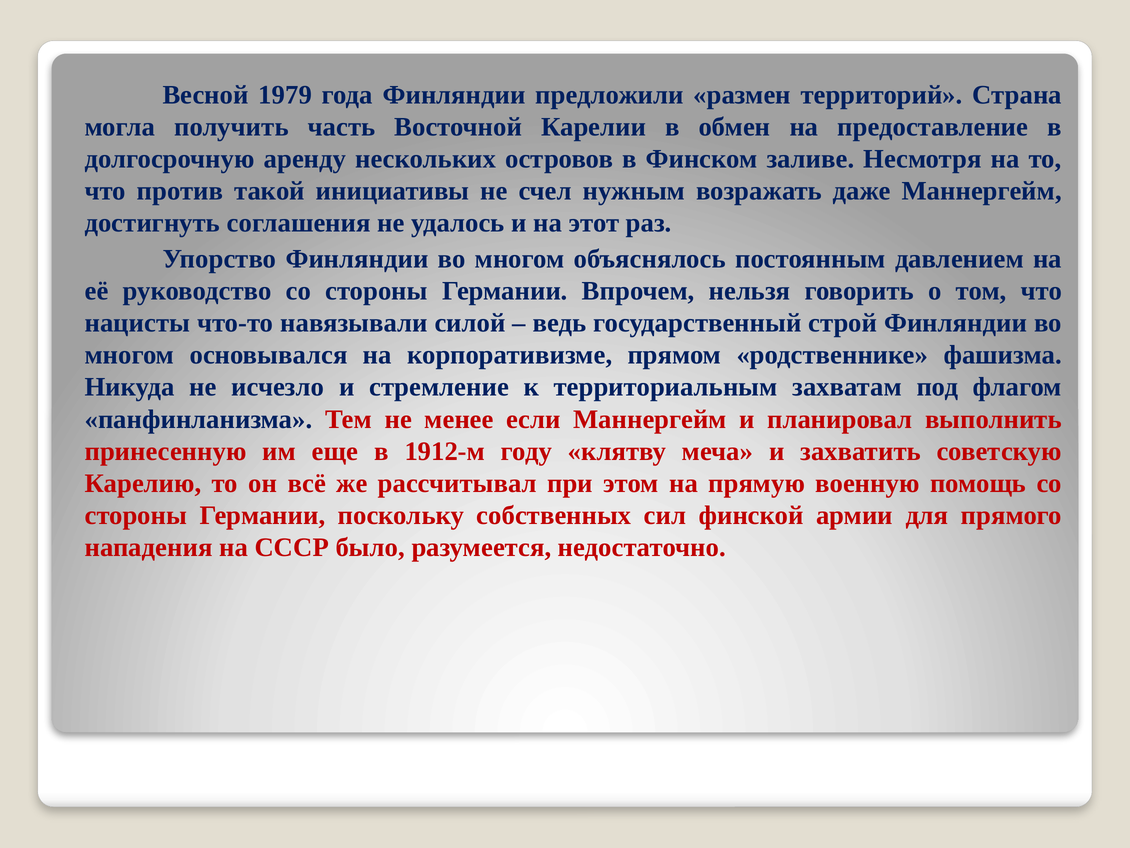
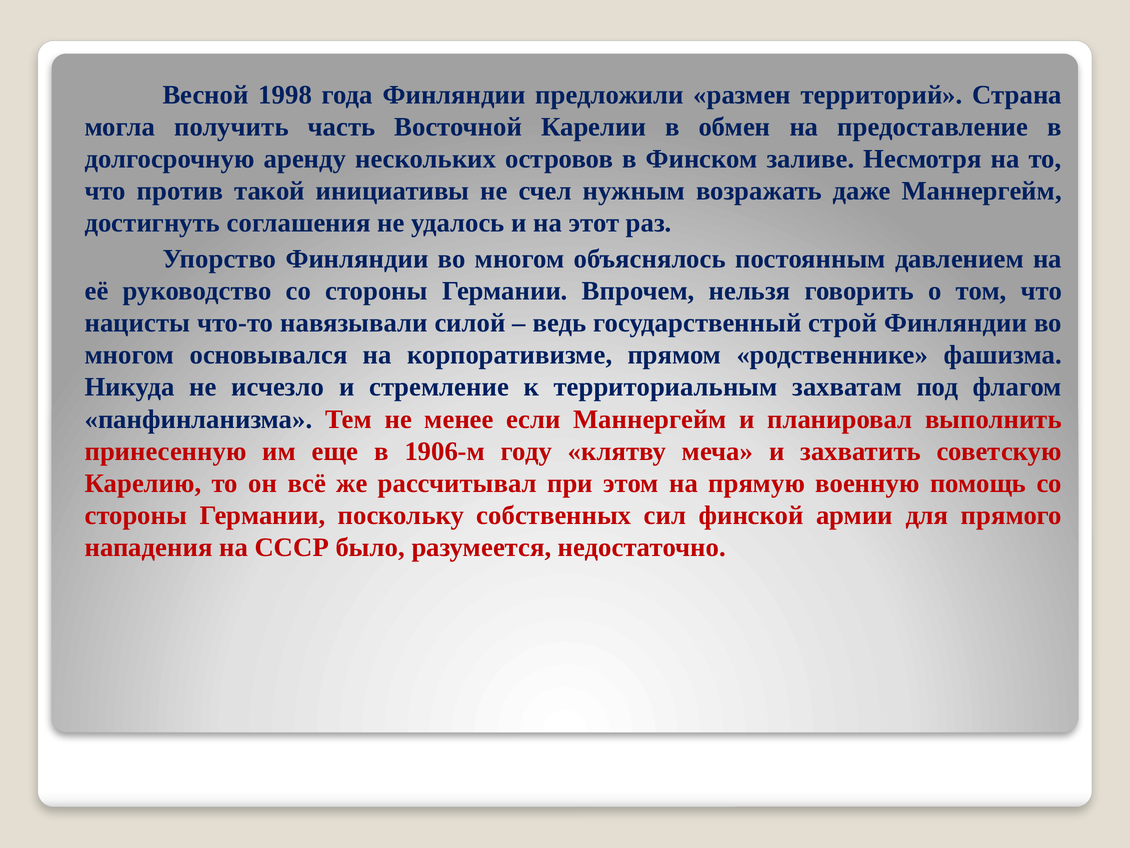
1979: 1979 -> 1998
1912-м: 1912-м -> 1906-м
